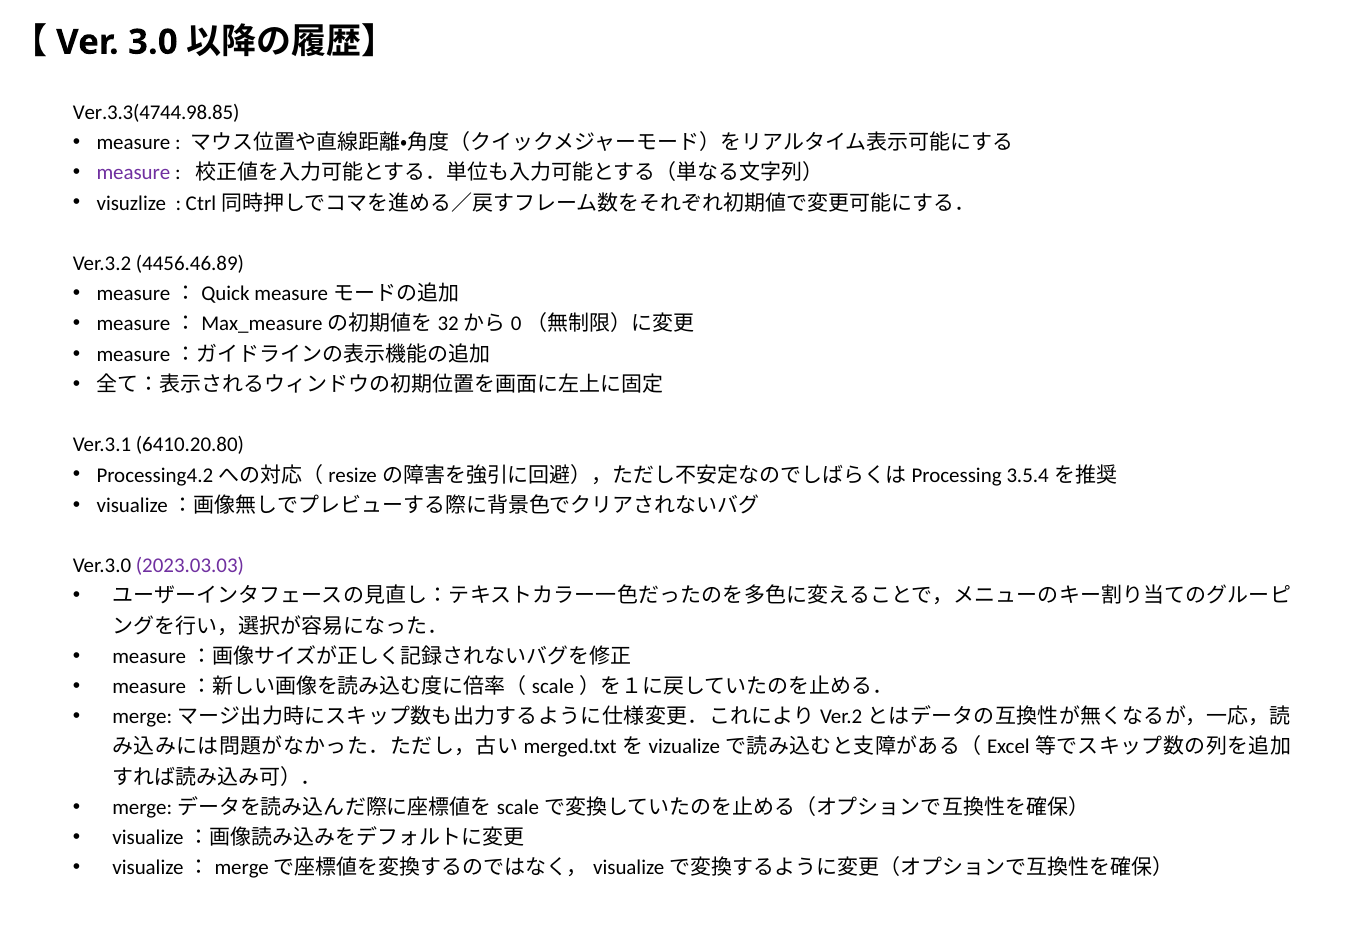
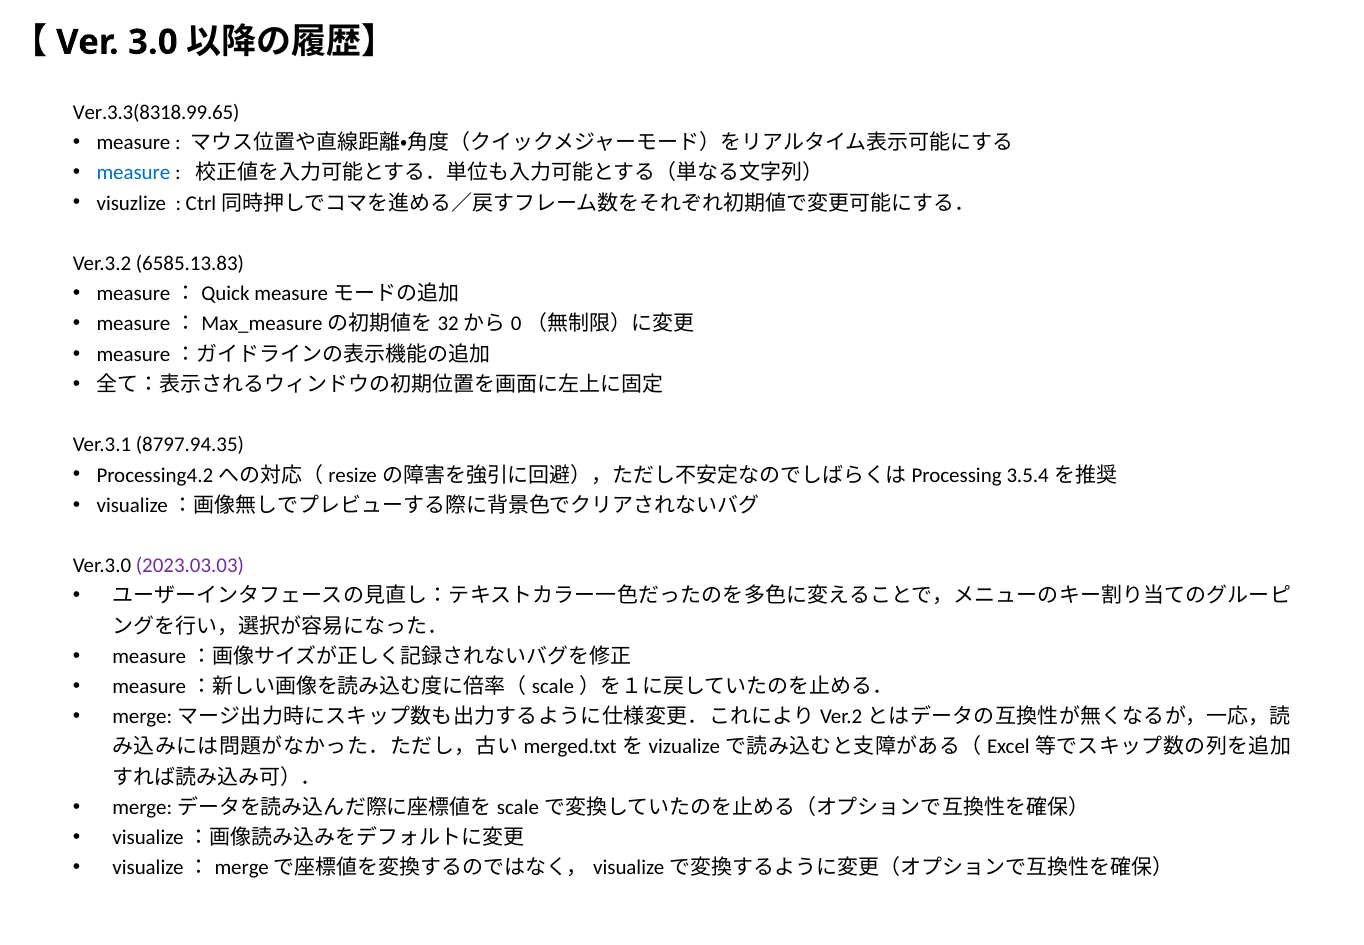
Ver.3.3(4744.98.85: Ver.3.3(4744.98.85 -> Ver.3.3(8318.99.65
measure at (133, 173) colour: purple -> blue
4456.46.89: 4456.46.89 -> 6585.13.83
6410.20.80: 6410.20.80 -> 8797.94.35
